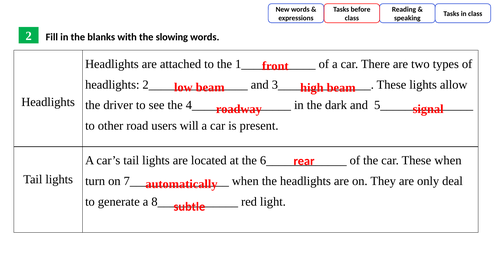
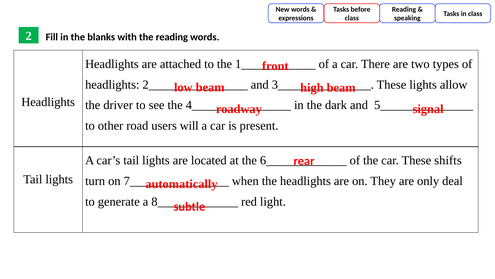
the slowing: slowing -> reading
These when: when -> shifts
